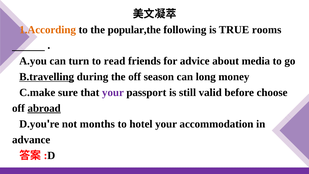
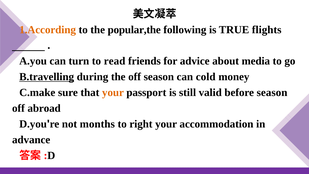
rooms: rooms -> flights
long: long -> cold
your at (113, 92) colour: purple -> orange
before choose: choose -> season
abroad underline: present -> none
hotel: hotel -> right
